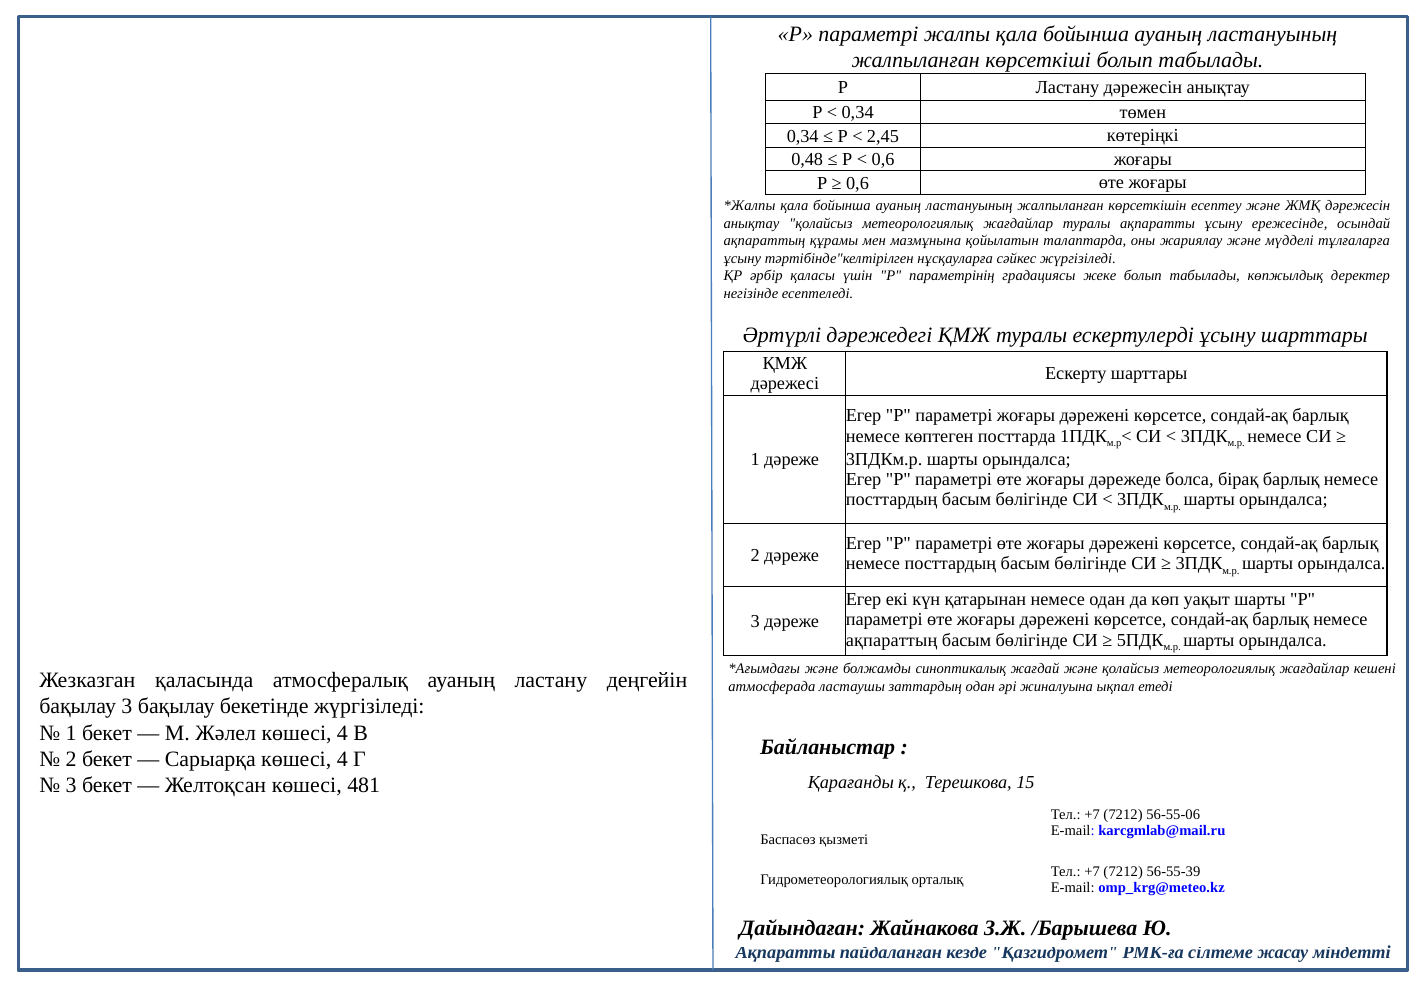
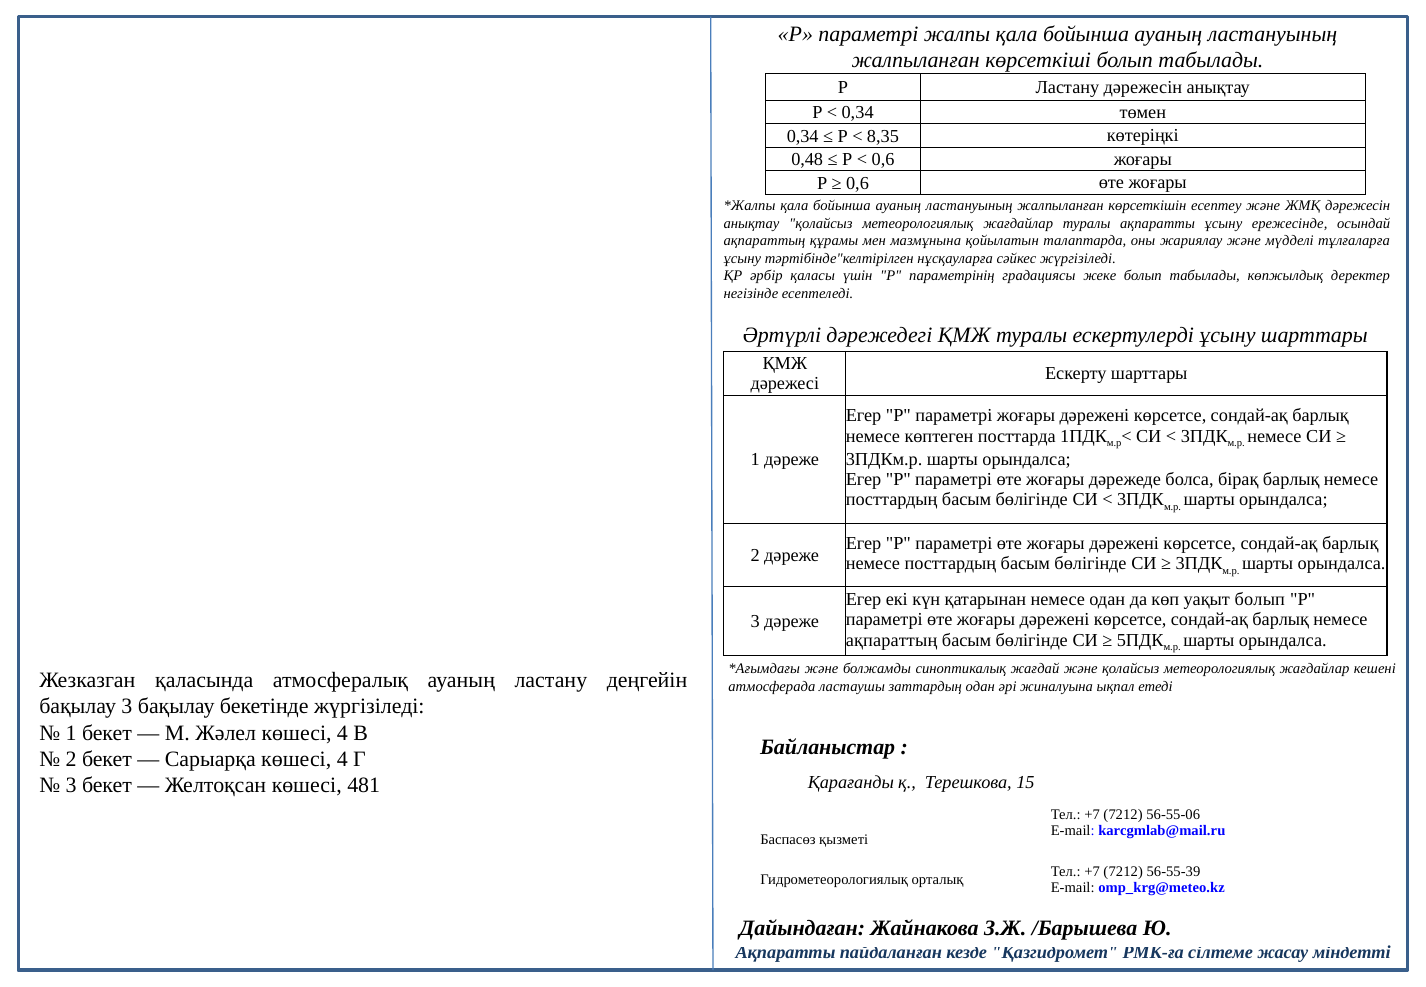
2,45: 2,45 -> 8,35
уақыт шарты: шарты -> болып
